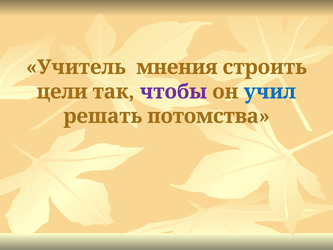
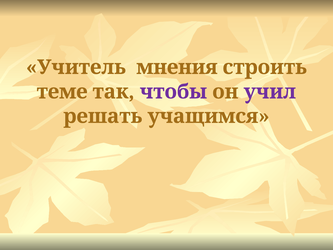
цели: цели -> теме
учил colour: blue -> purple
потомства: потомства -> учащимся
